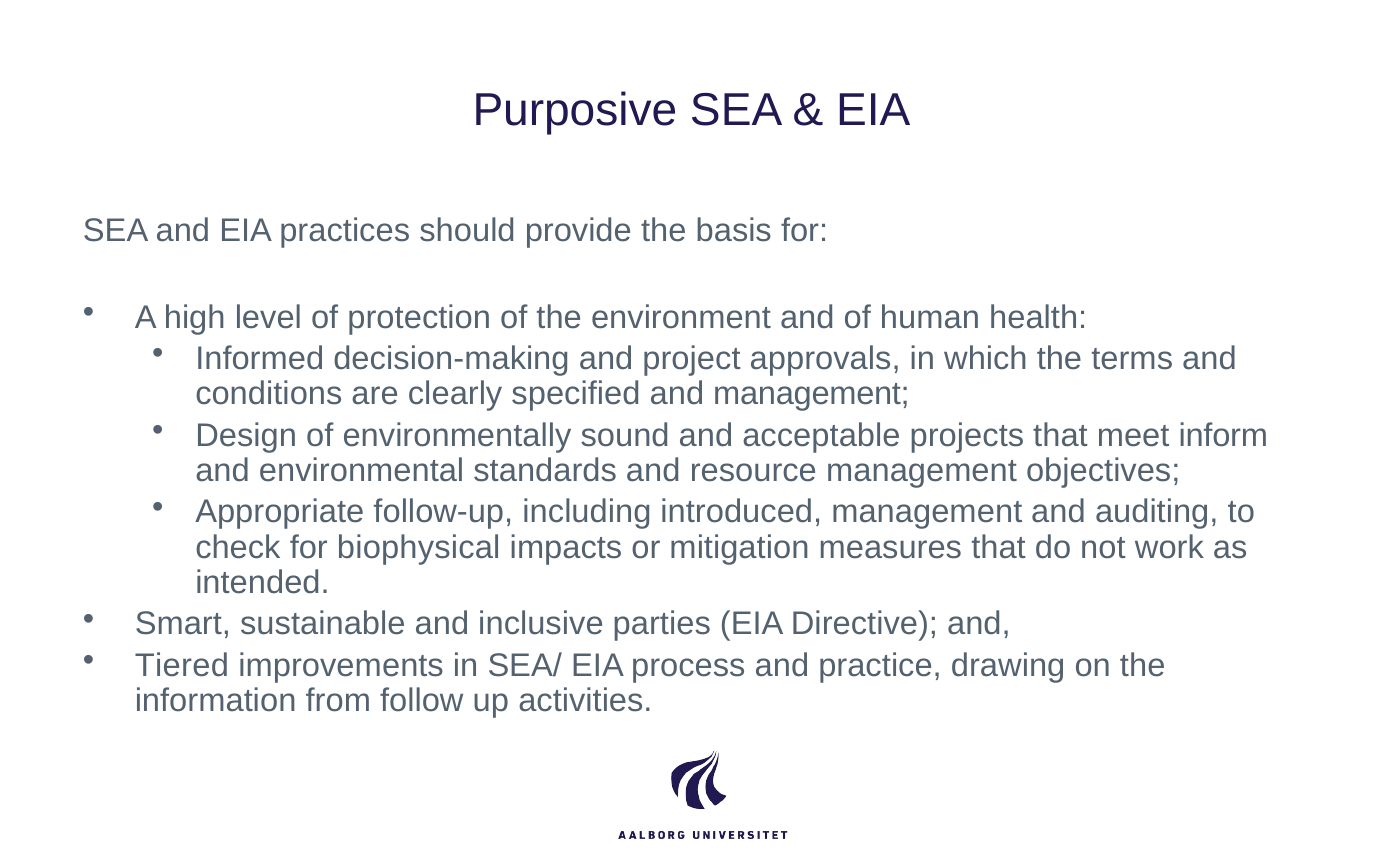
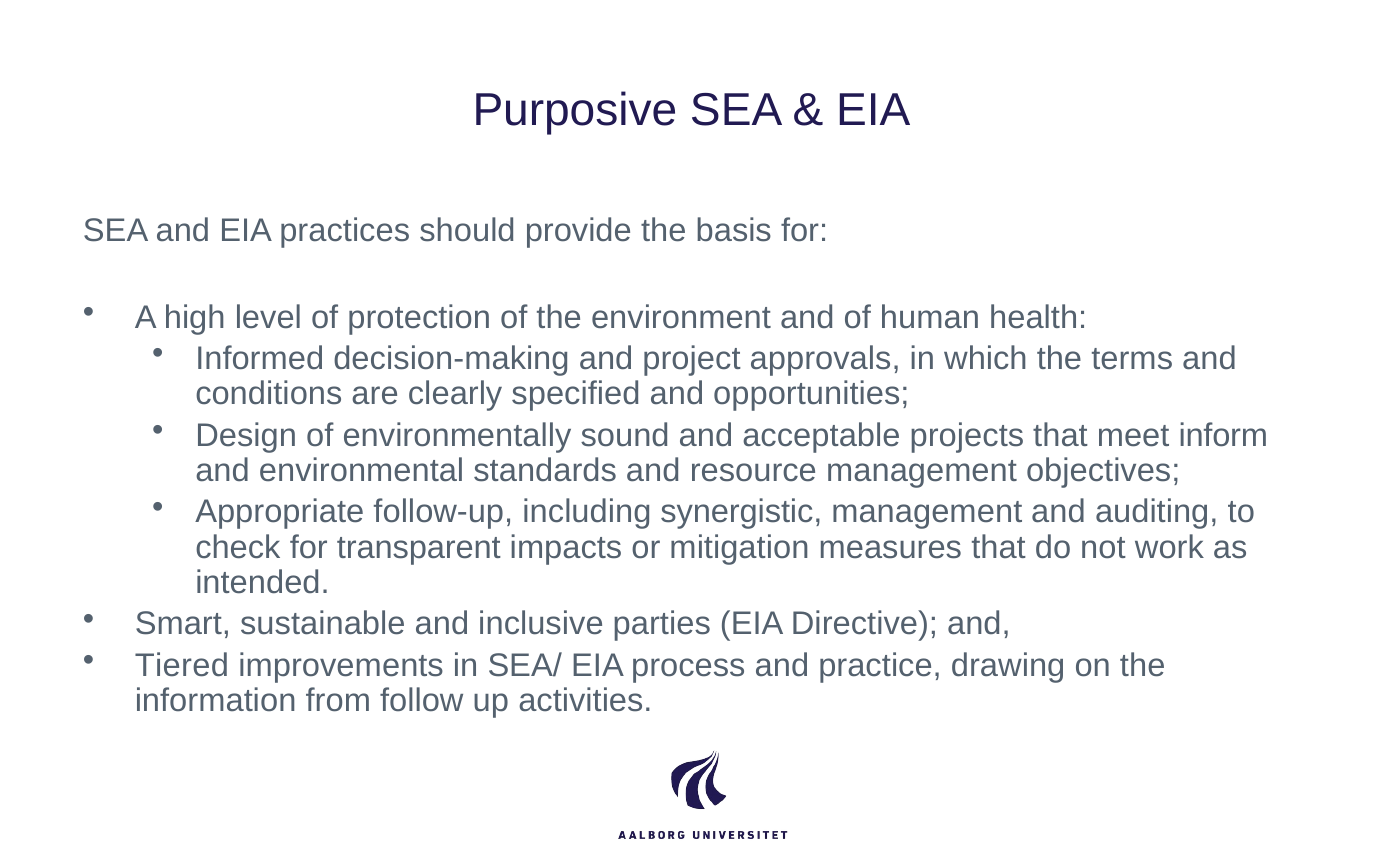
and management: management -> opportunities
introduced: introduced -> synergistic
biophysical: biophysical -> transparent
